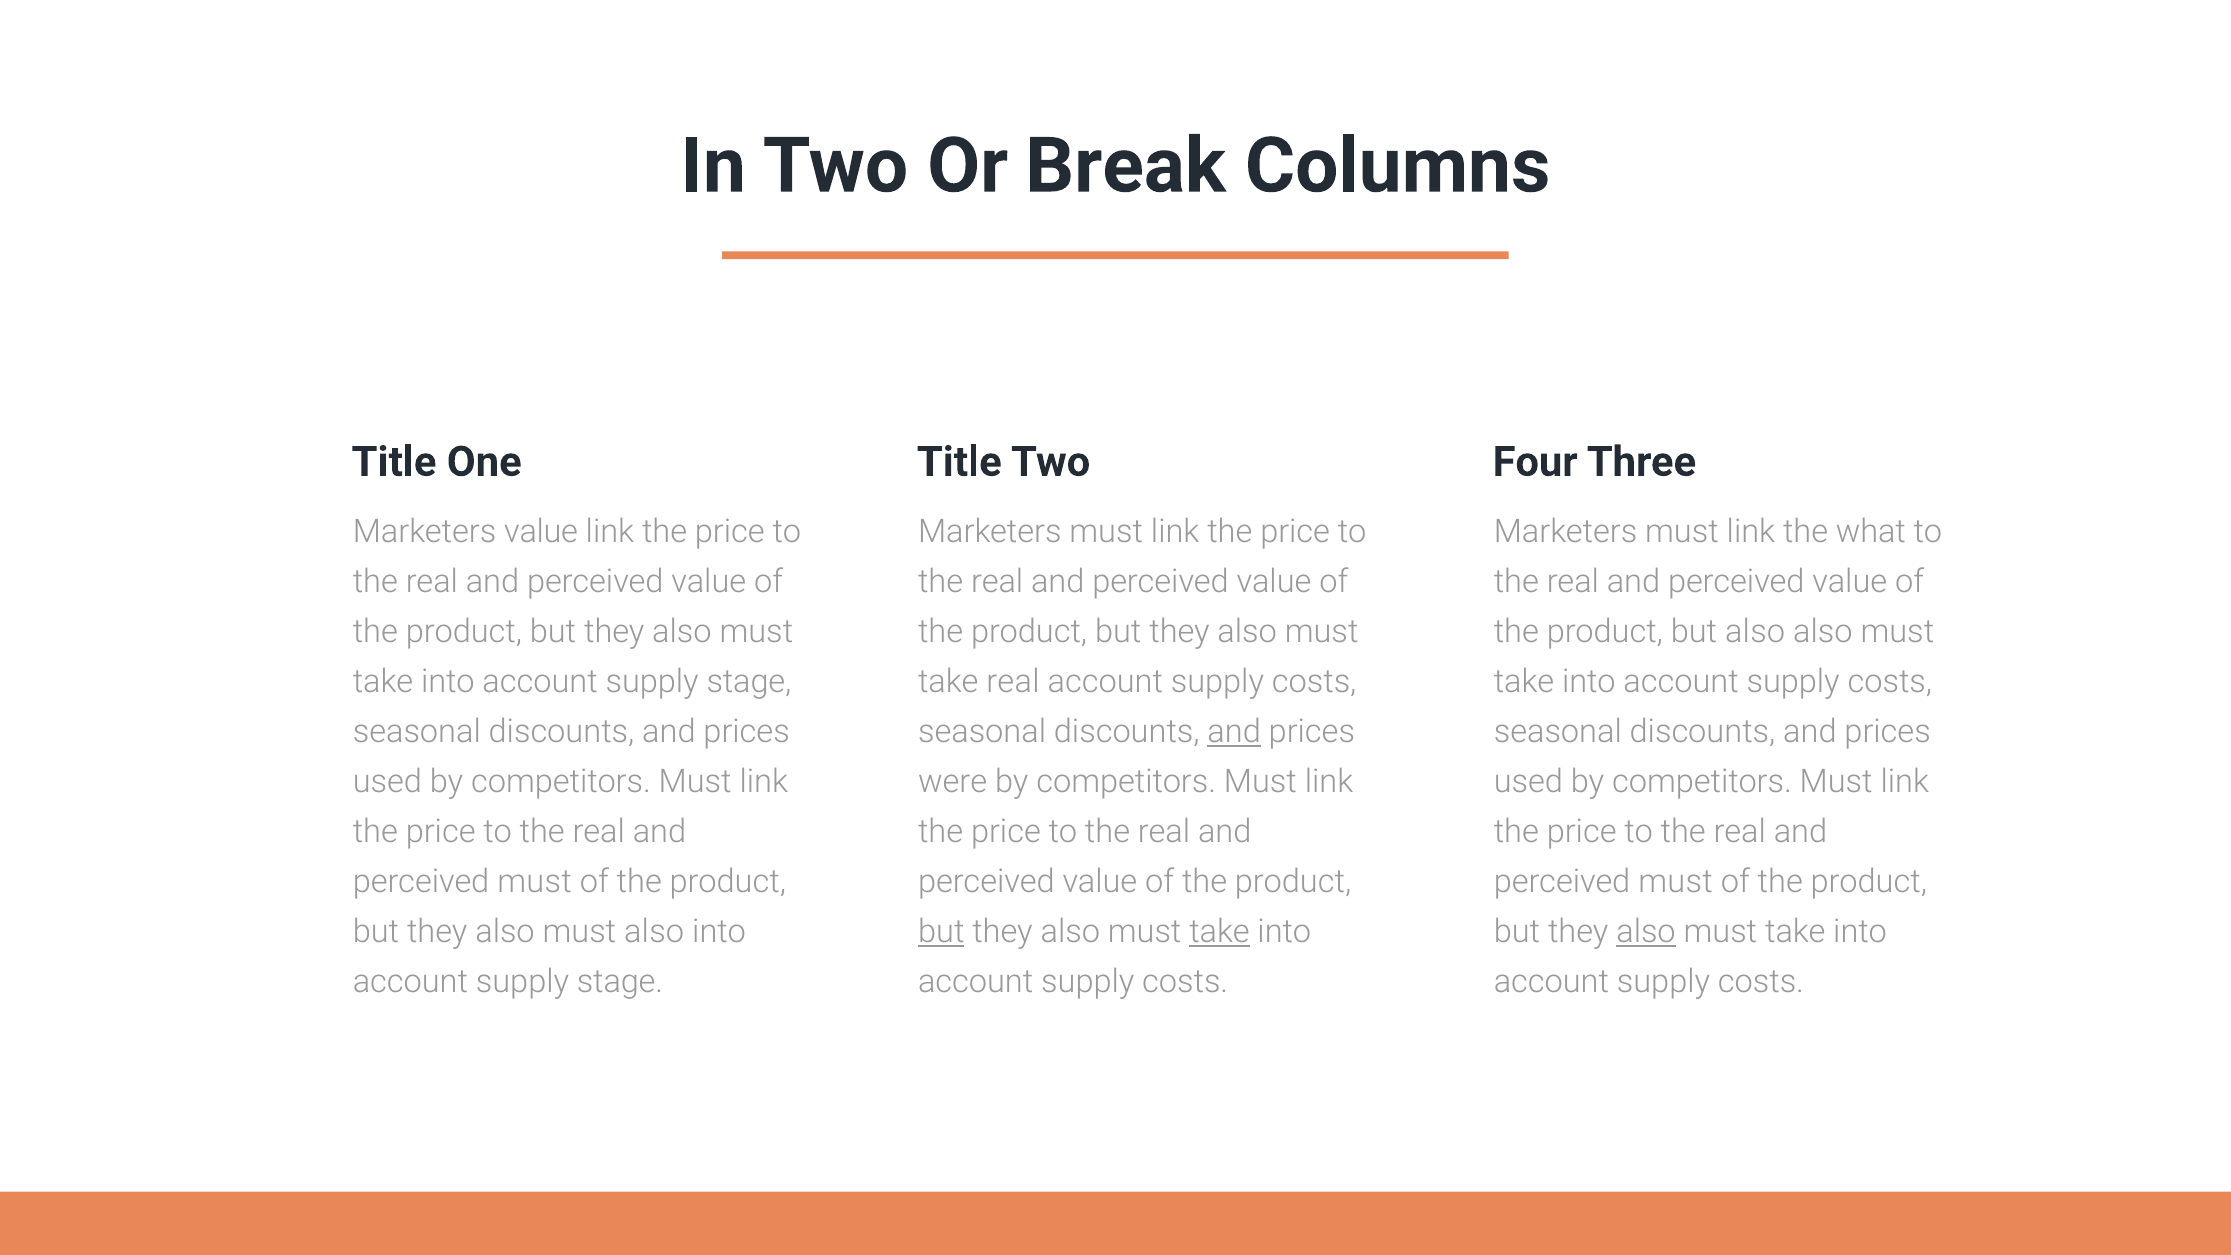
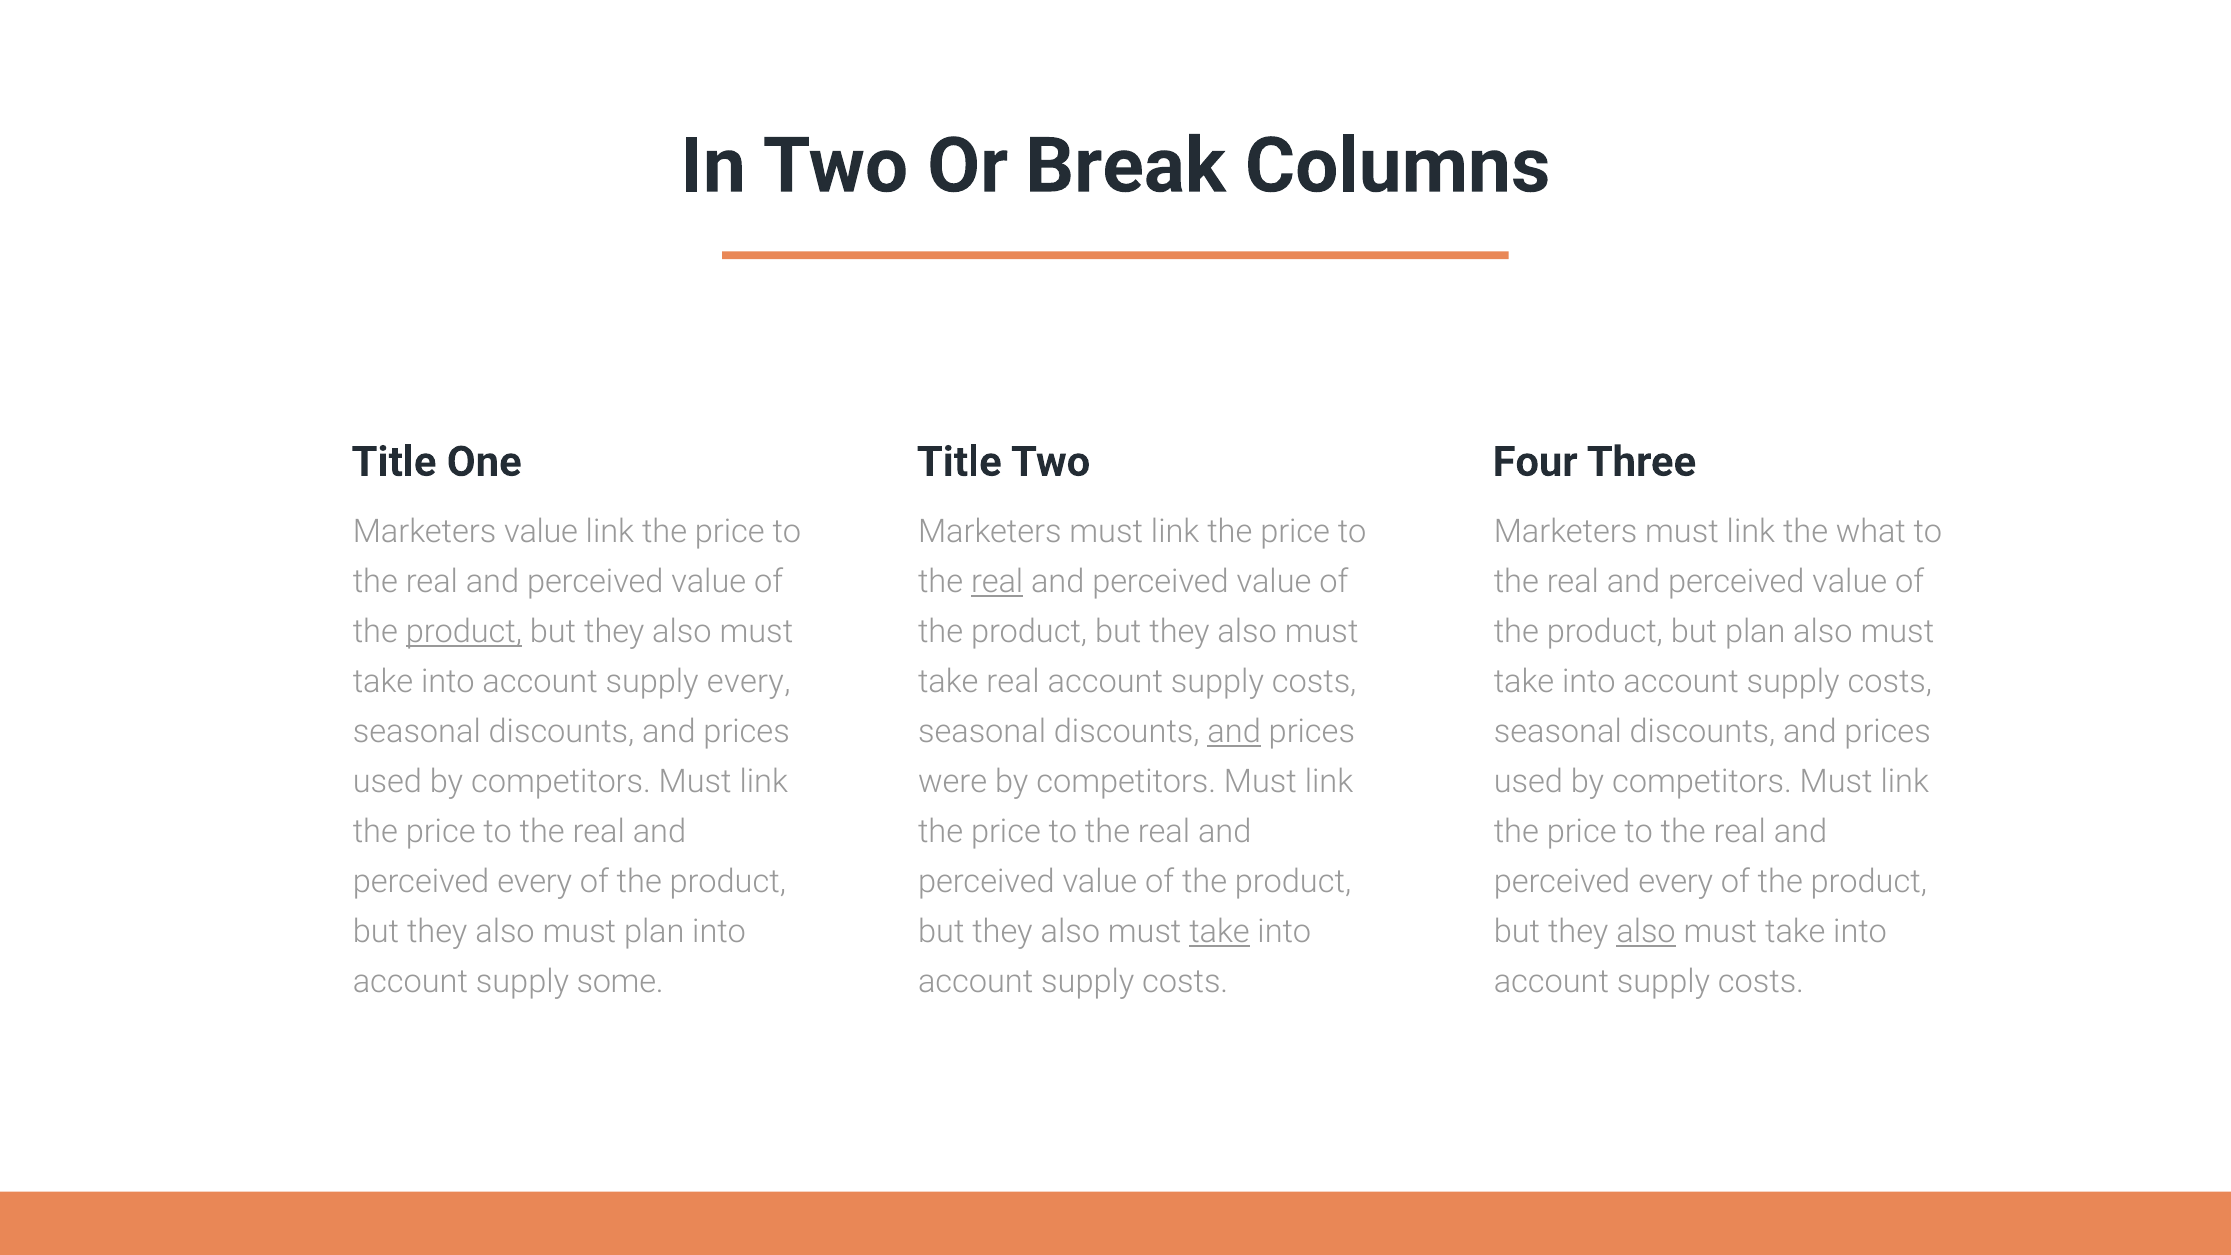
real at (997, 582) underline: none -> present
product at (464, 632) underline: none -> present
but also: also -> plan
stage at (749, 682): stage -> every
must at (535, 882): must -> every
must at (1676, 882): must -> every
must also: also -> plan
but at (941, 932) underline: present -> none
stage at (620, 982): stage -> some
